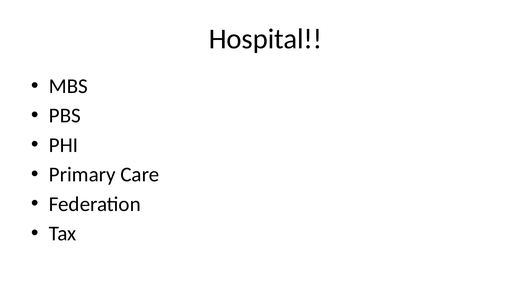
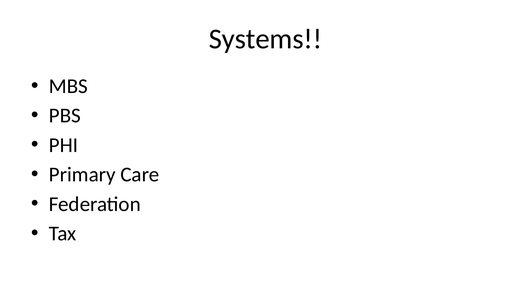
Hospital: Hospital -> Systems
